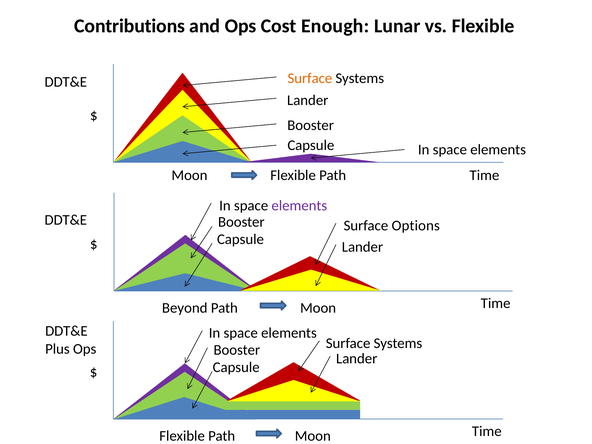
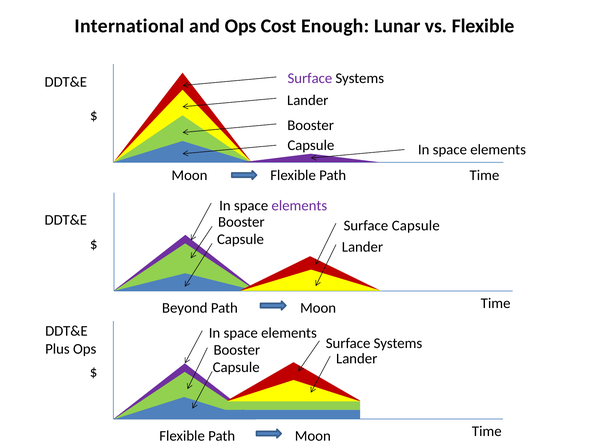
Contributions: Contributions -> International
Surface at (310, 78) colour: orange -> purple
Surface Options: Options -> Capsule
